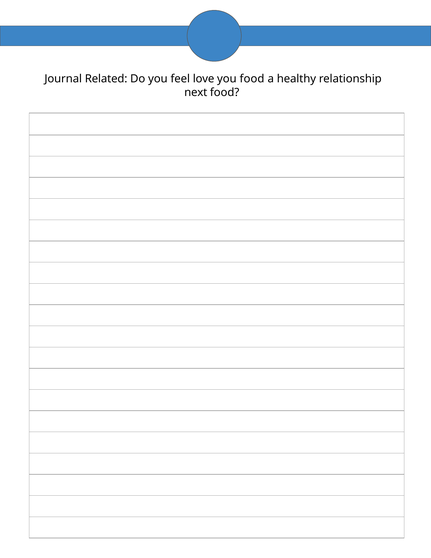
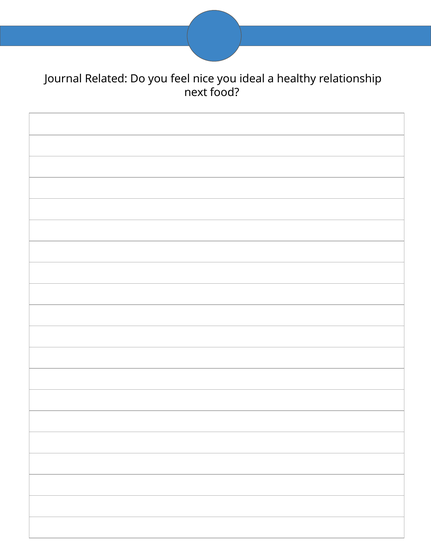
love: love -> nice
you food: food -> ideal
